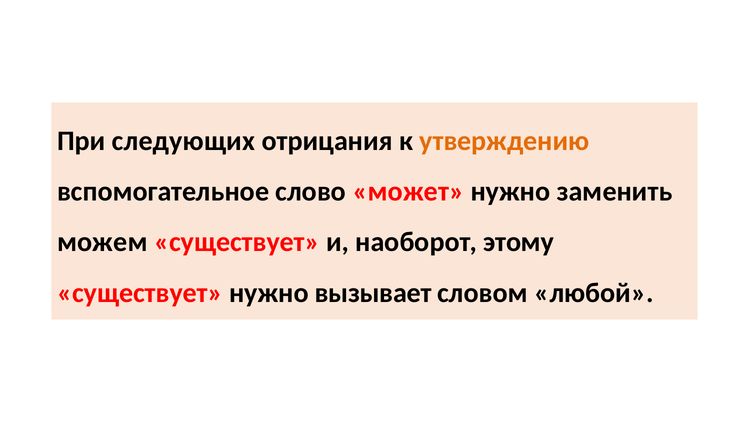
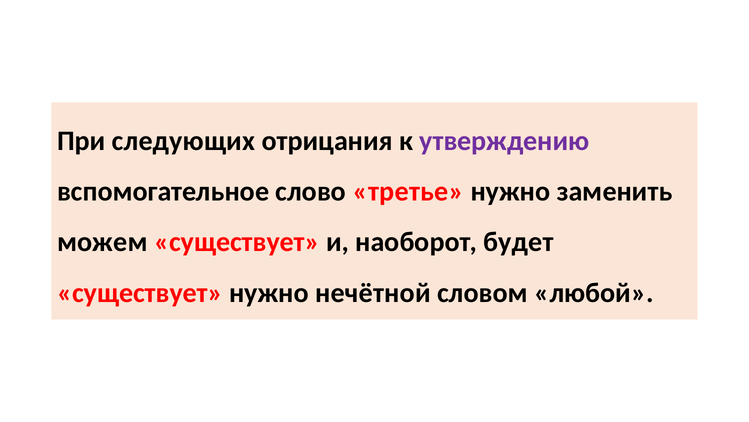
утверждению colour: orange -> purple
может: может -> третье
этому: этому -> будет
вызывает: вызывает -> нечётной
